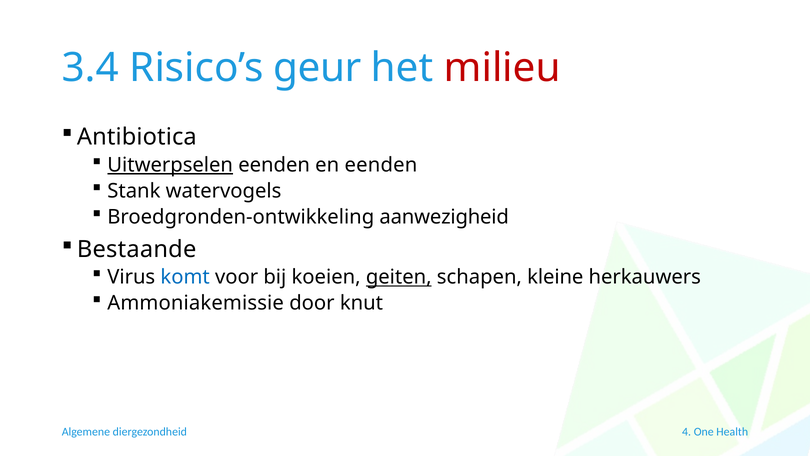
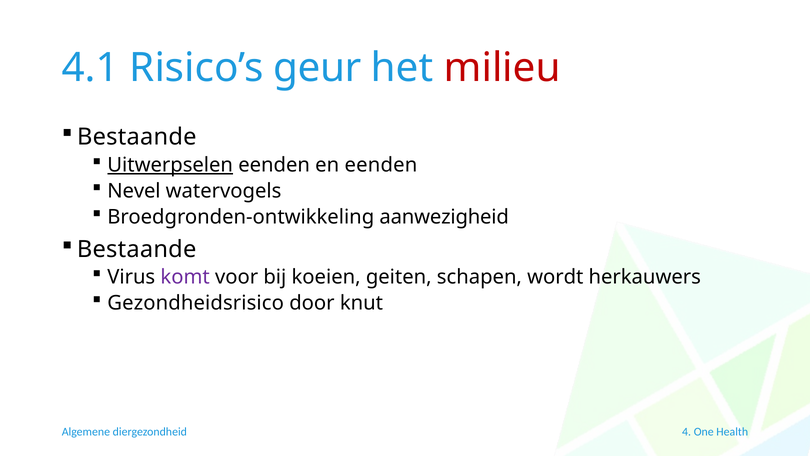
3.4: 3.4 -> 4.1
Antibiotica at (137, 137): Antibiotica -> Bestaande
Stank: Stank -> Nevel
komt colour: blue -> purple
geiten underline: present -> none
kleine: kleine -> wordt
Ammoniakemissie: Ammoniakemissie -> Gezondheidsrisico
